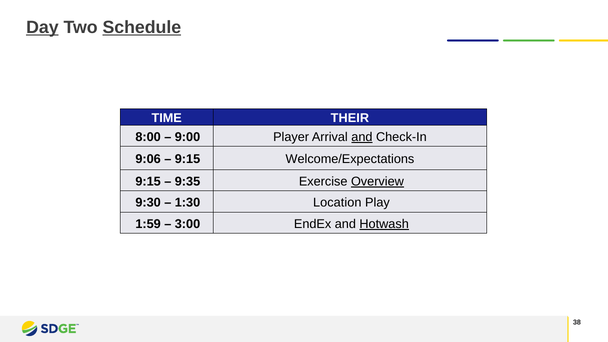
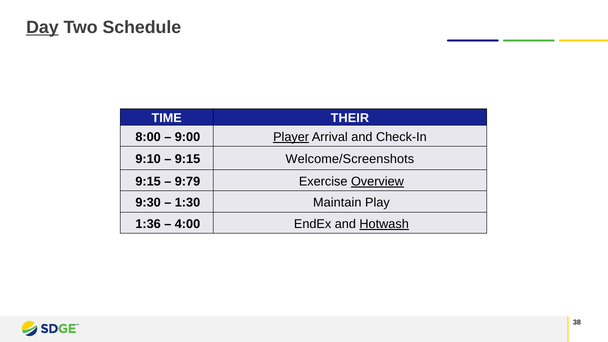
Schedule underline: present -> none
Player underline: none -> present
and at (362, 137) underline: present -> none
9:06: 9:06 -> 9:10
Welcome/Expectations: Welcome/Expectations -> Welcome/Screenshots
9:35: 9:35 -> 9:79
Location: Location -> Maintain
1:59: 1:59 -> 1:36
3:00: 3:00 -> 4:00
